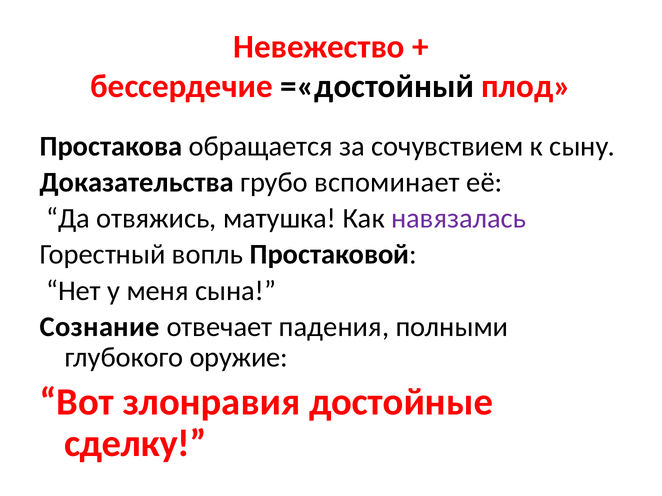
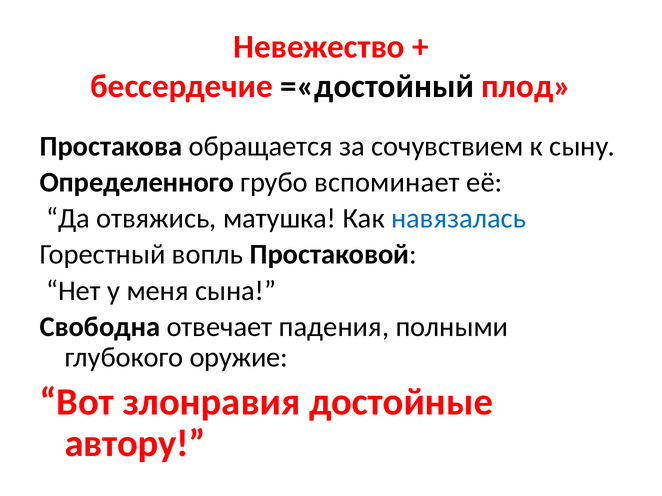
Доказательства: Доказательства -> Определенного
навязалась colour: purple -> blue
Сознание: Сознание -> Свободна
сделку: сделку -> автору
